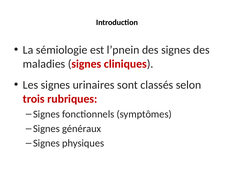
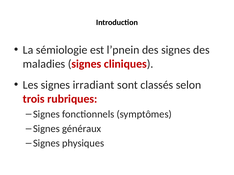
urinaires: urinaires -> irradiant
